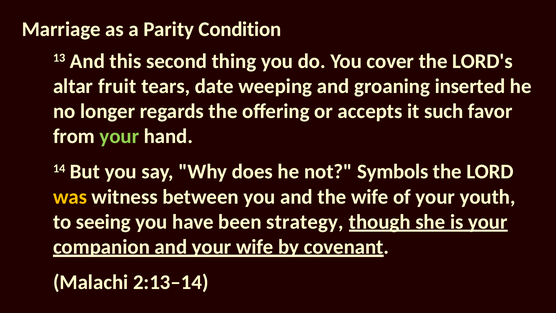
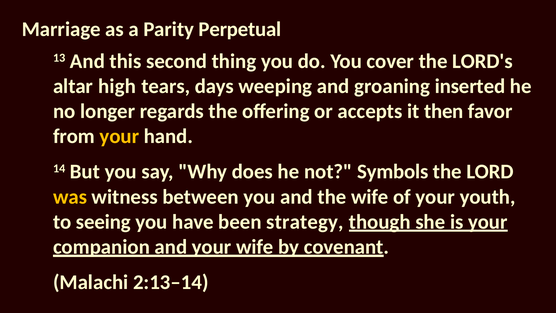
Condition: Condition -> Perpetual
fruit: fruit -> high
date: date -> days
such: such -> then
your at (119, 136) colour: light green -> yellow
